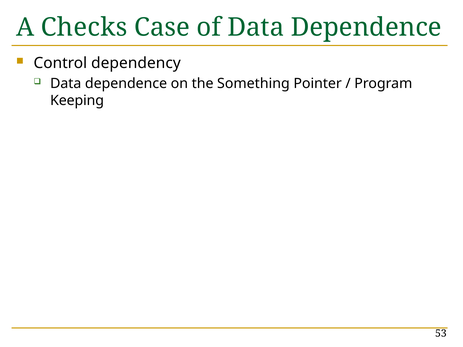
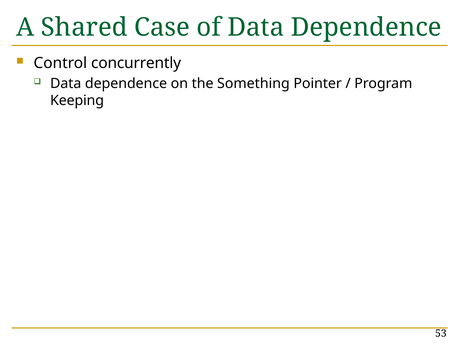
Checks: Checks -> Shared
dependency: dependency -> concurrently
